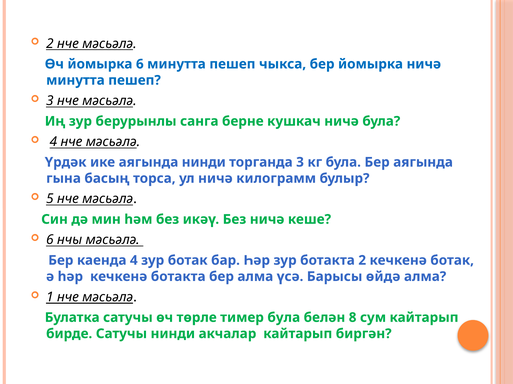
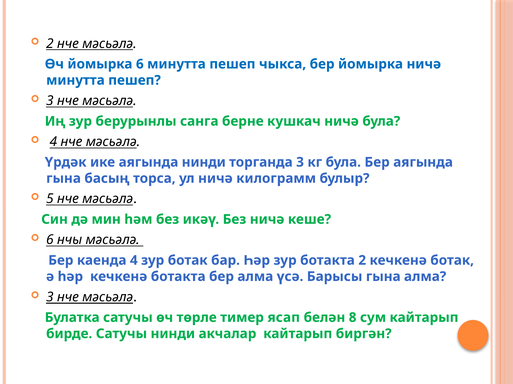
Барысы өйдә: өйдә -> гына
1 at (50, 298): 1 -> 3
тимер була: була -> ясап
